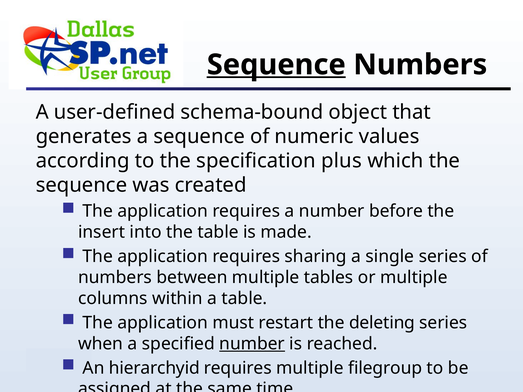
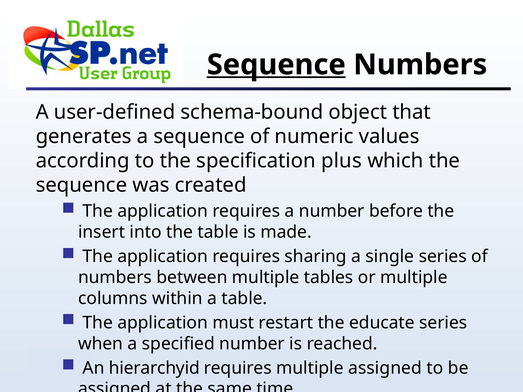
deleting: deleting -> educate
number at (252, 344) underline: present -> none
multiple filegroup: filegroup -> assigned
